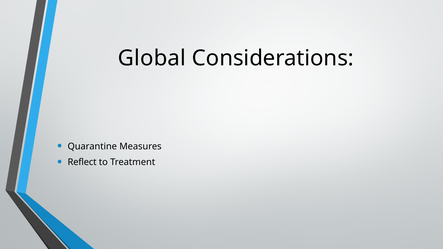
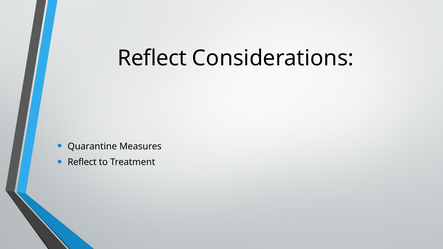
Global at (152, 58): Global -> Reflect
